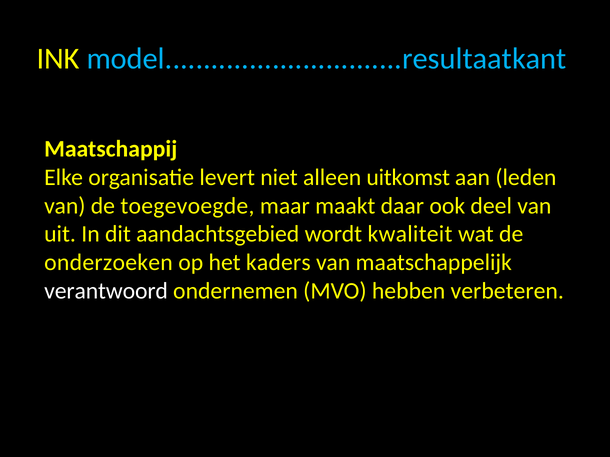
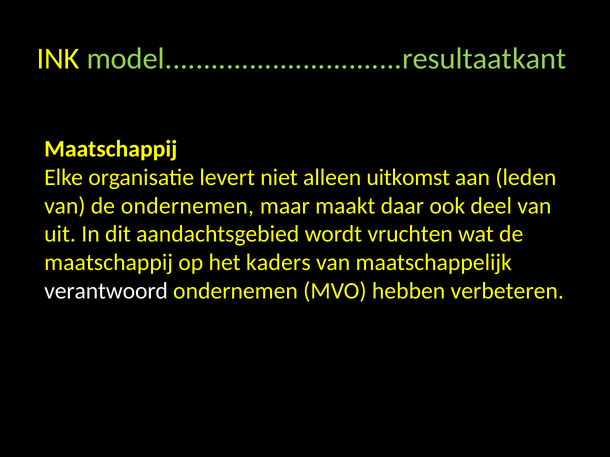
model...............................resultaatkant colour: light blue -> light green
de toegevoegde: toegevoegde -> ondernemen
kwaliteit: kwaliteit -> vruchten
onderzoeken at (109, 263): onderzoeken -> maatschappij
